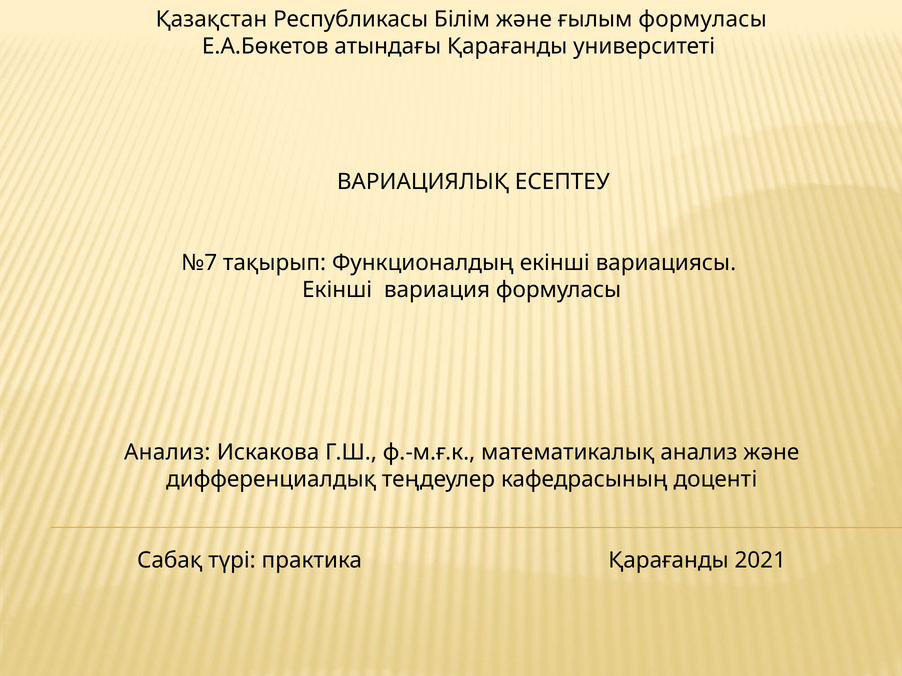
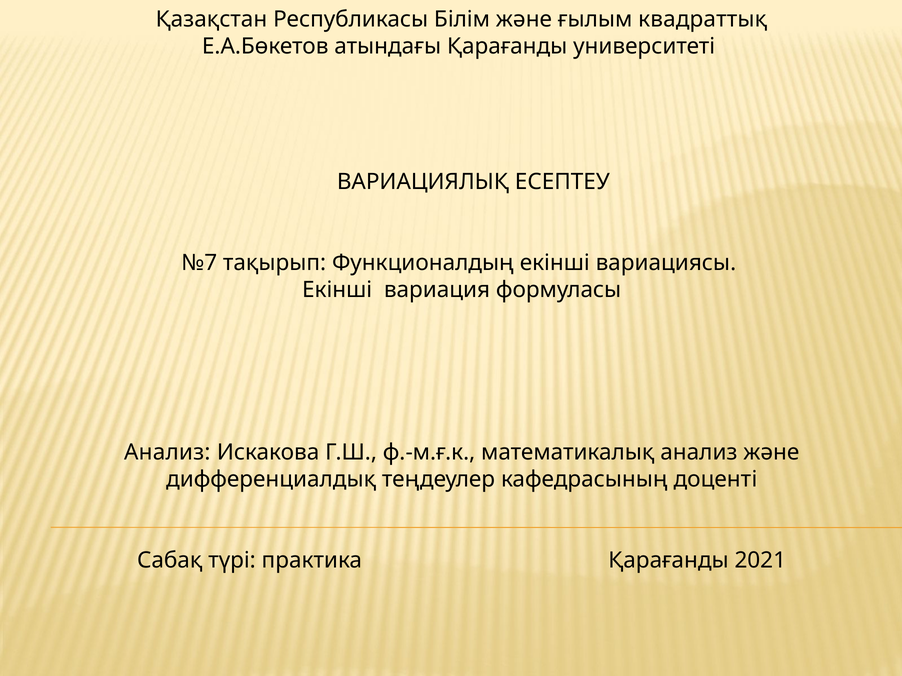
ғылым формуласы: формуласы -> квадраттық
